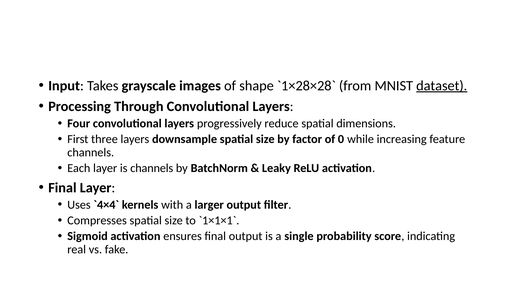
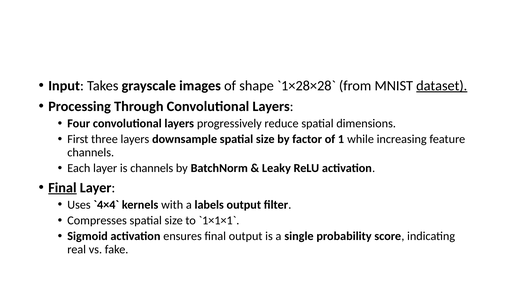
0: 0 -> 1
Final at (62, 188) underline: none -> present
larger: larger -> labels
